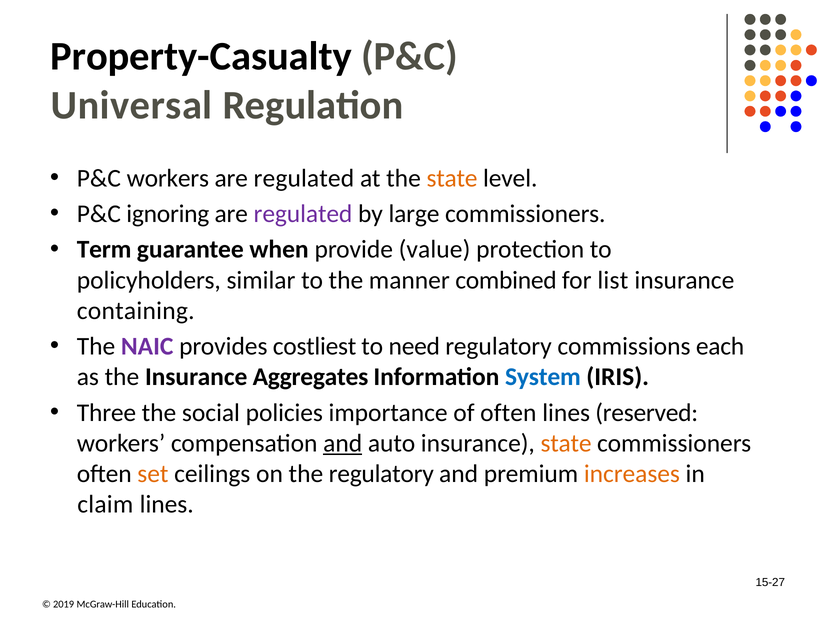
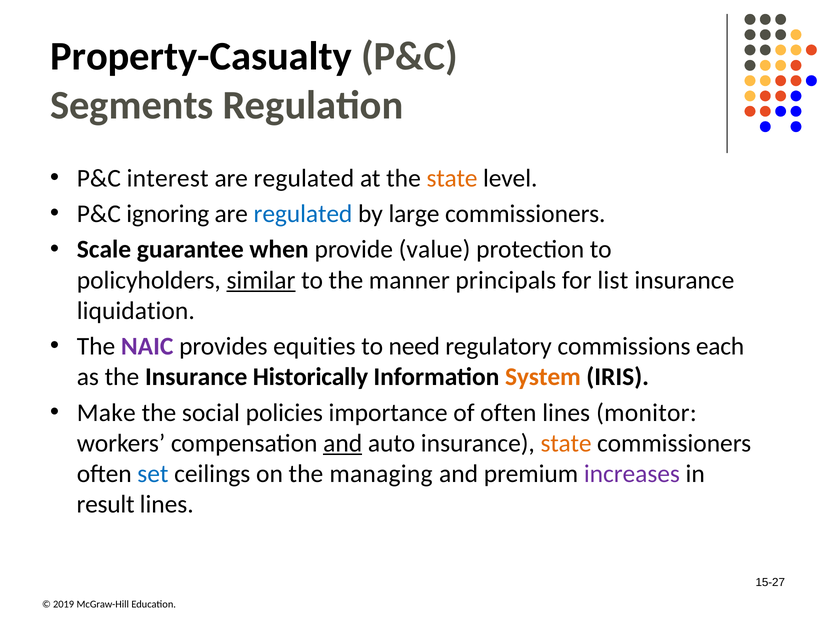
Universal: Universal -> Segments
P&C workers: workers -> interest
regulated at (303, 214) colour: purple -> blue
Term: Term -> Scale
similar underline: none -> present
combined: combined -> principals
containing: containing -> liquidation
costliest: costliest -> equities
Aggregates: Aggregates -> Historically
System colour: blue -> orange
Three: Three -> Make
reserved: reserved -> monitor
set colour: orange -> blue
the regulatory: regulatory -> managing
increases colour: orange -> purple
claim: claim -> result
